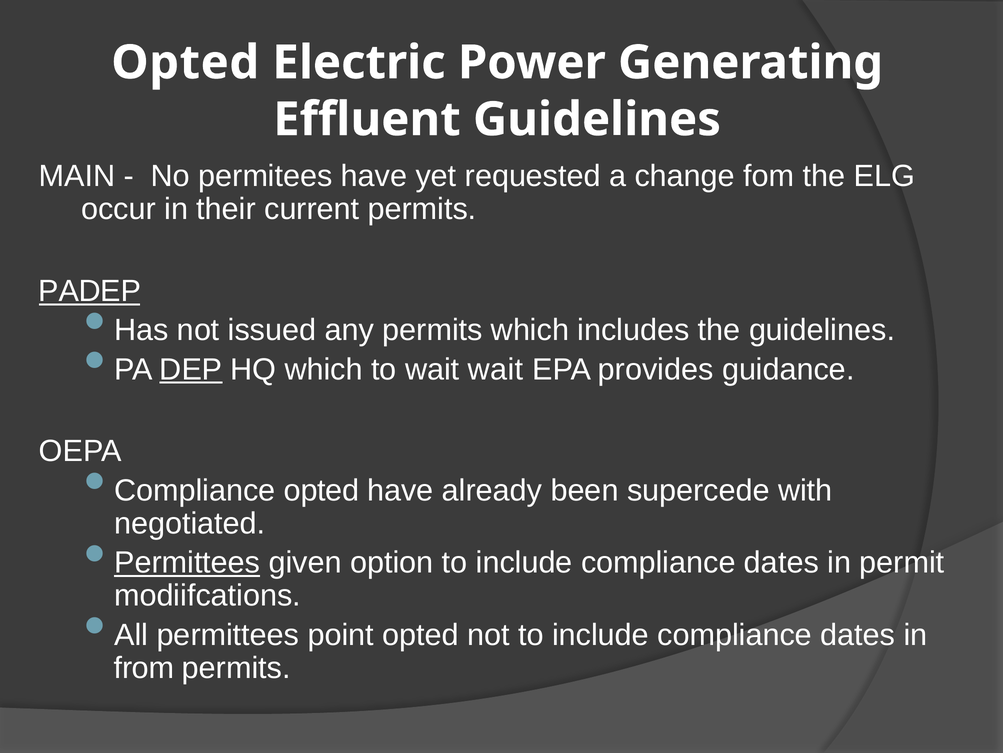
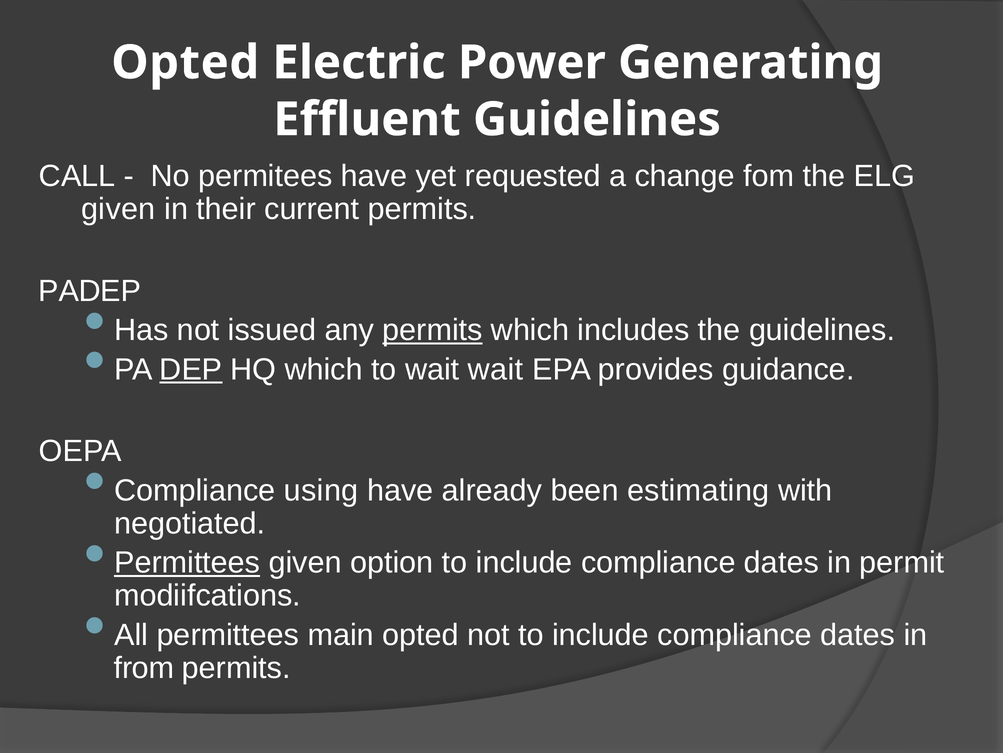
MAIN: MAIN -> CALL
occur at (118, 209): occur -> given
PADEP underline: present -> none
permits at (432, 330) underline: none -> present
Compliance opted: opted -> using
supercede: supercede -> estimating
point: point -> main
